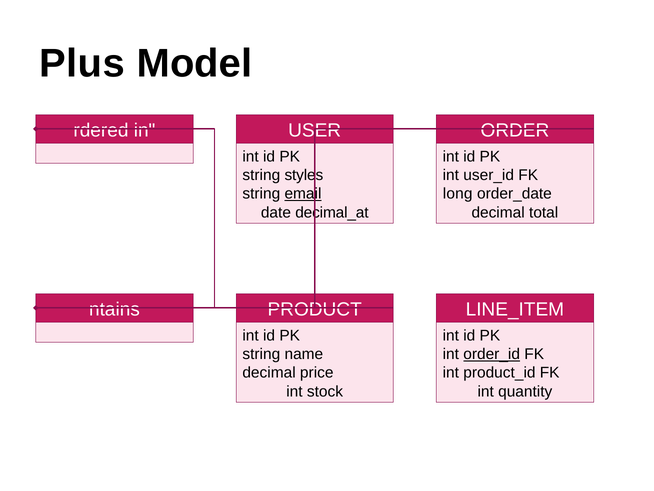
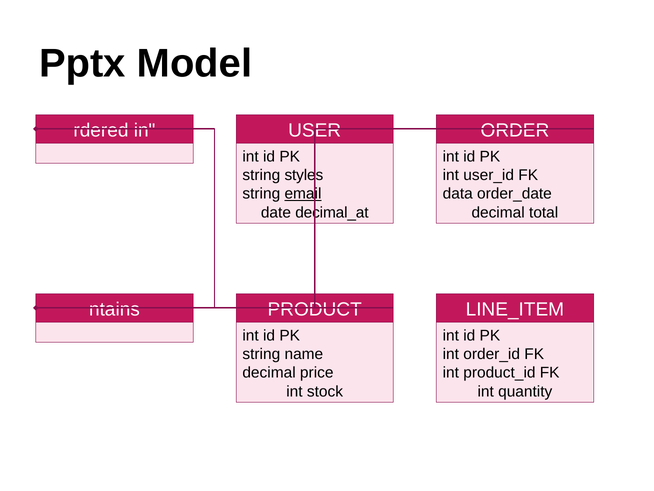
Plus: Plus -> Pptx
long: long -> data
order_id underline: present -> none
